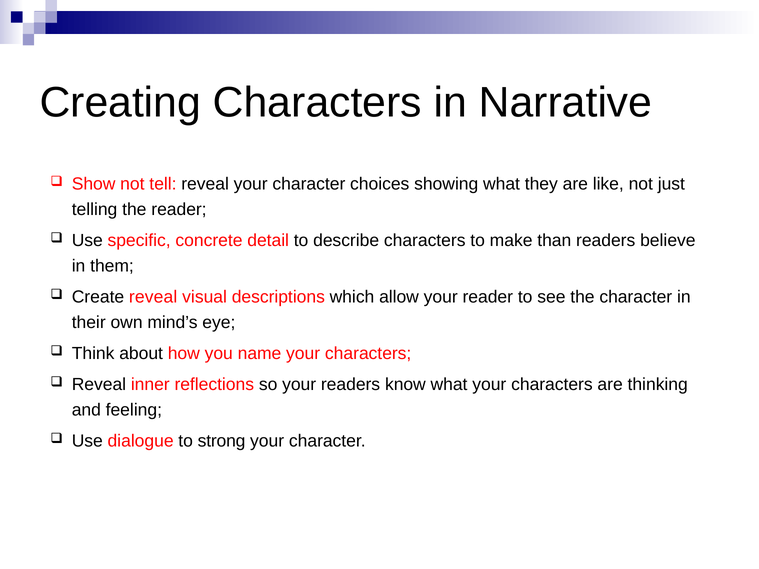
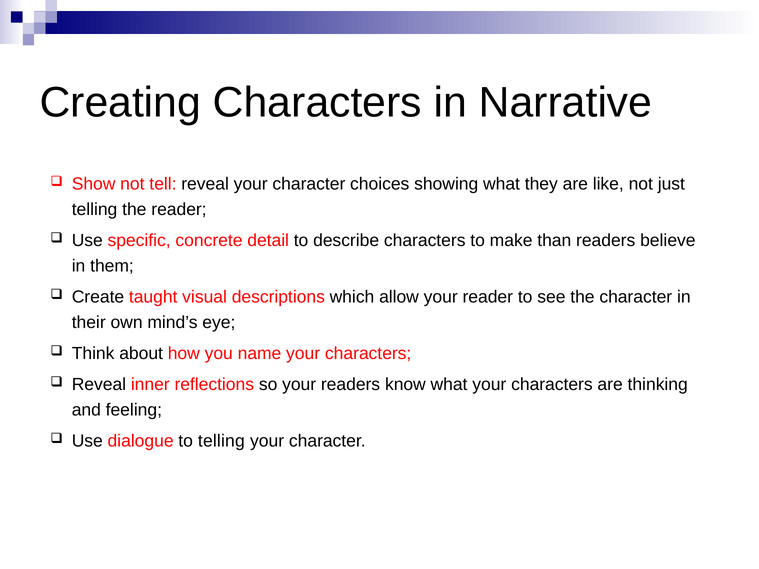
Create reveal: reveal -> taught
to strong: strong -> telling
